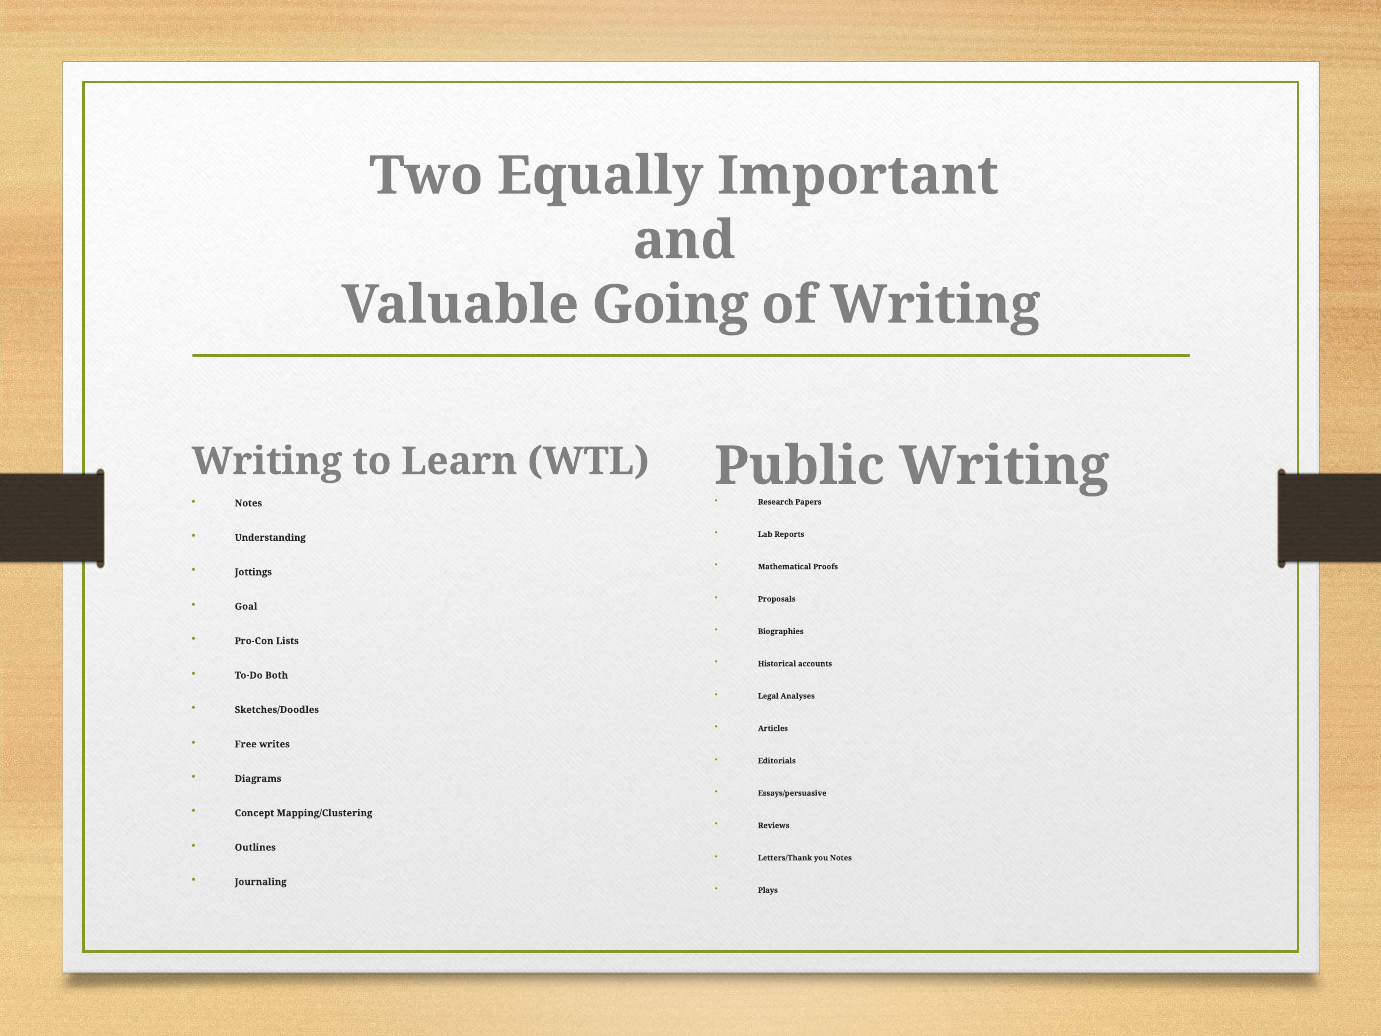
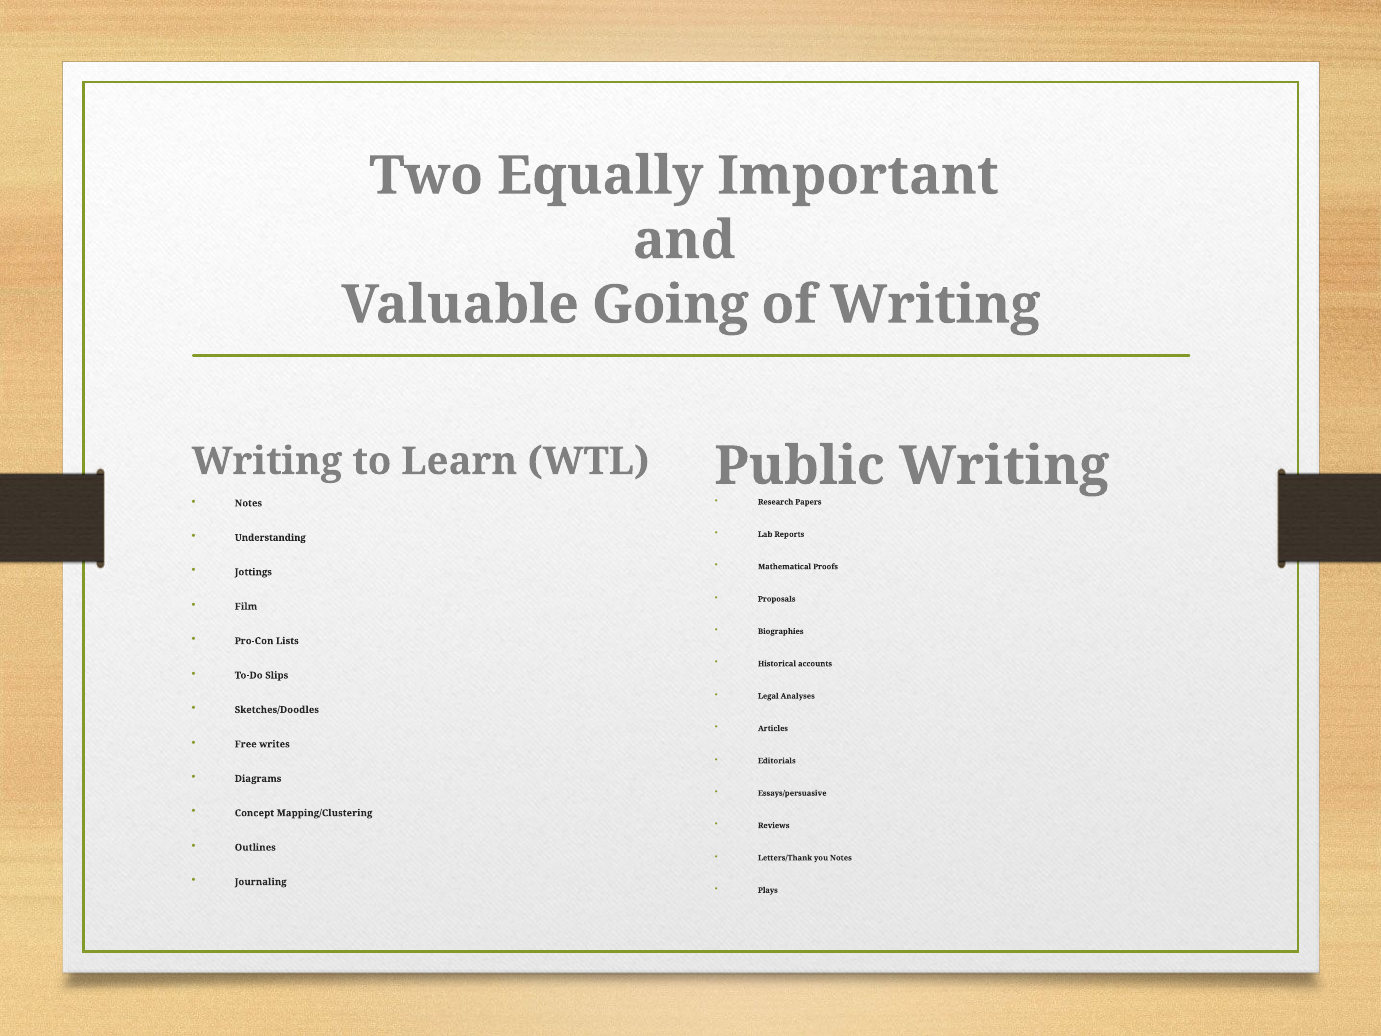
Goal: Goal -> Film
Both: Both -> Slips
